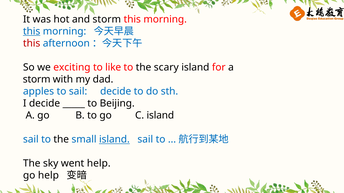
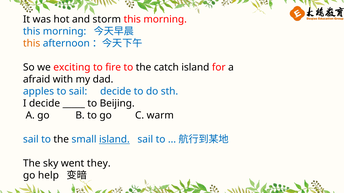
this at (32, 31) underline: present -> none
this at (32, 43) colour: red -> orange
like: like -> fire
scary: scary -> catch
storm at (37, 80): storm -> afraid
C island: island -> warm
went help: help -> they
